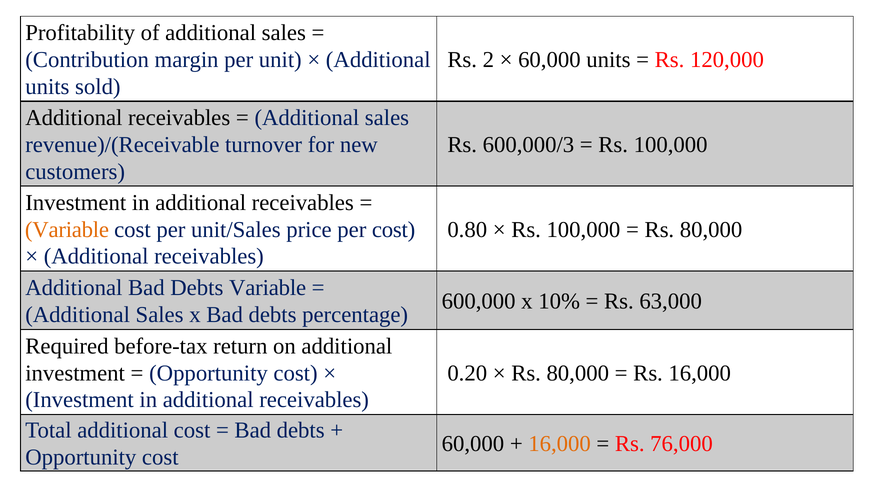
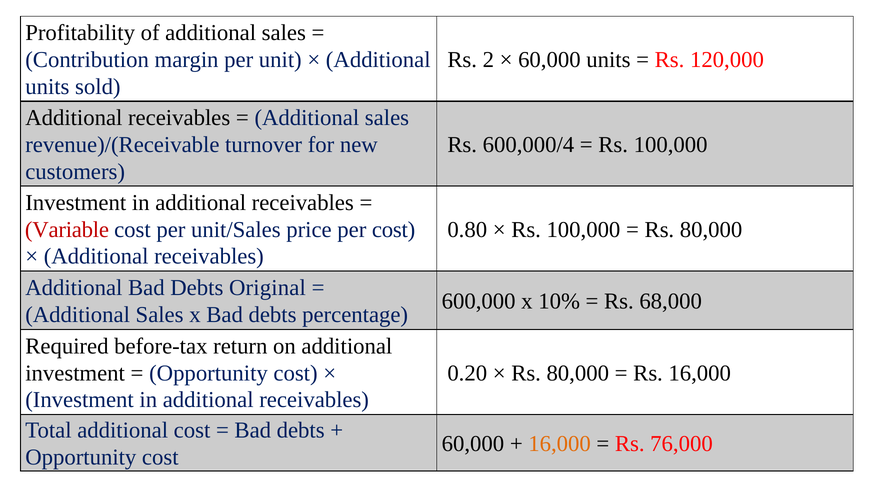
600,000/3: 600,000/3 -> 600,000/4
Variable at (67, 230) colour: orange -> red
Debts Variable: Variable -> Original
63,000: 63,000 -> 68,000
